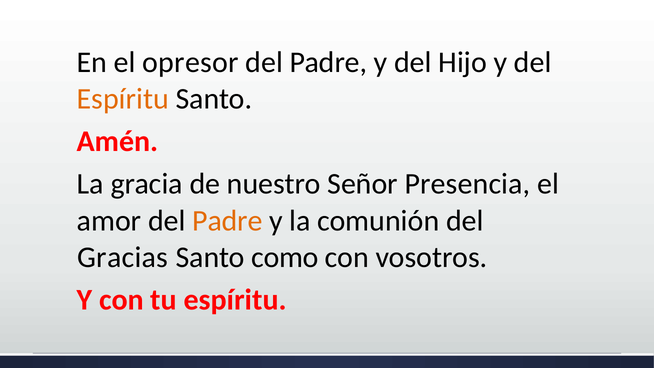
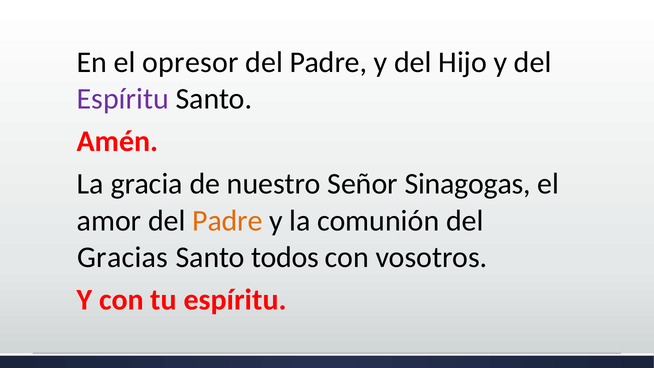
Espíritu at (123, 99) colour: orange -> purple
Presencia: Presencia -> Sinagogas
como: como -> todos
